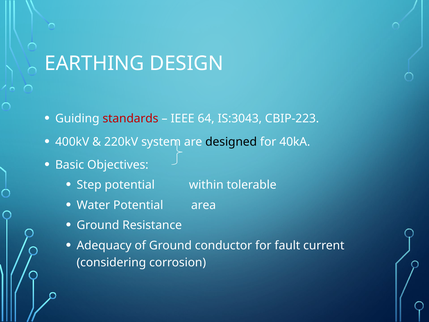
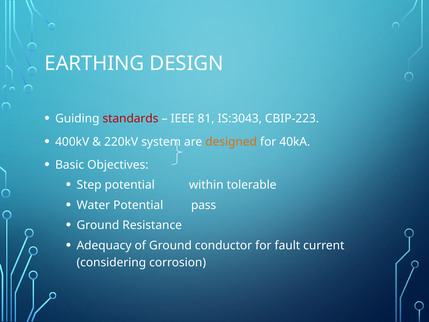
64: 64 -> 81
designed colour: black -> orange
area: area -> pass
